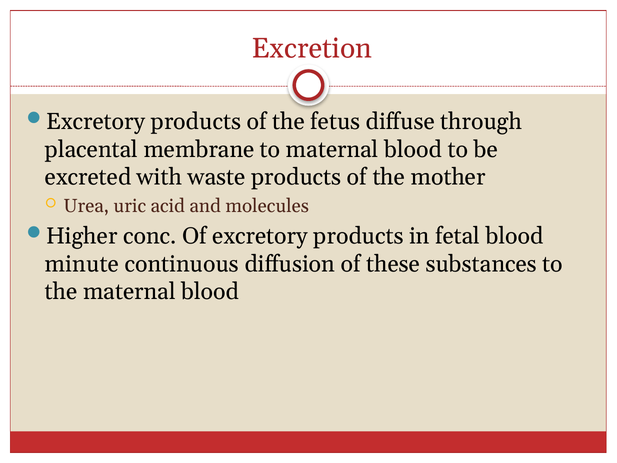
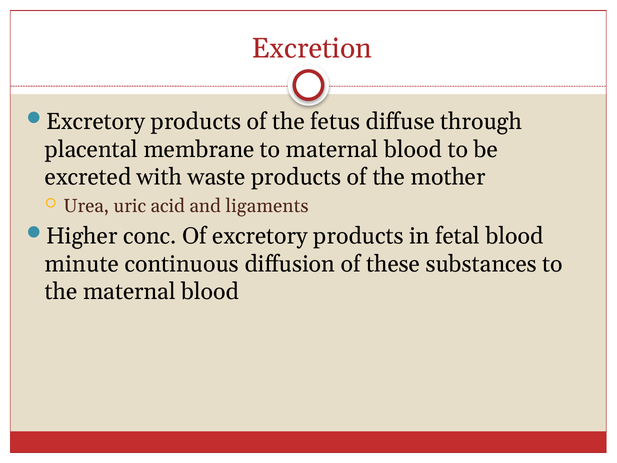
molecules: molecules -> ligaments
